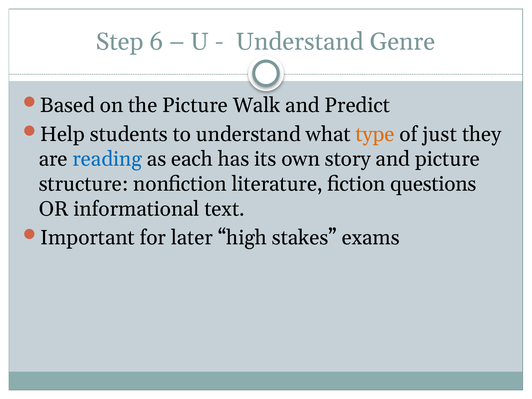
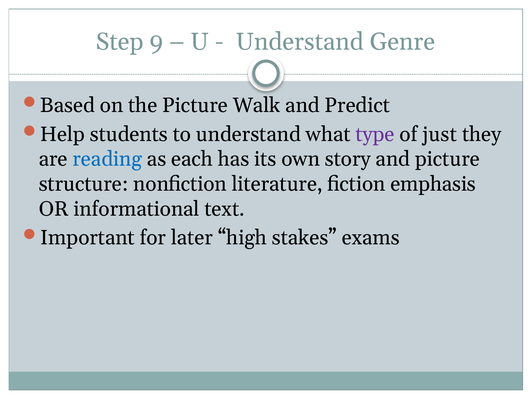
6: 6 -> 9
type colour: orange -> purple
questions: questions -> emphasis
